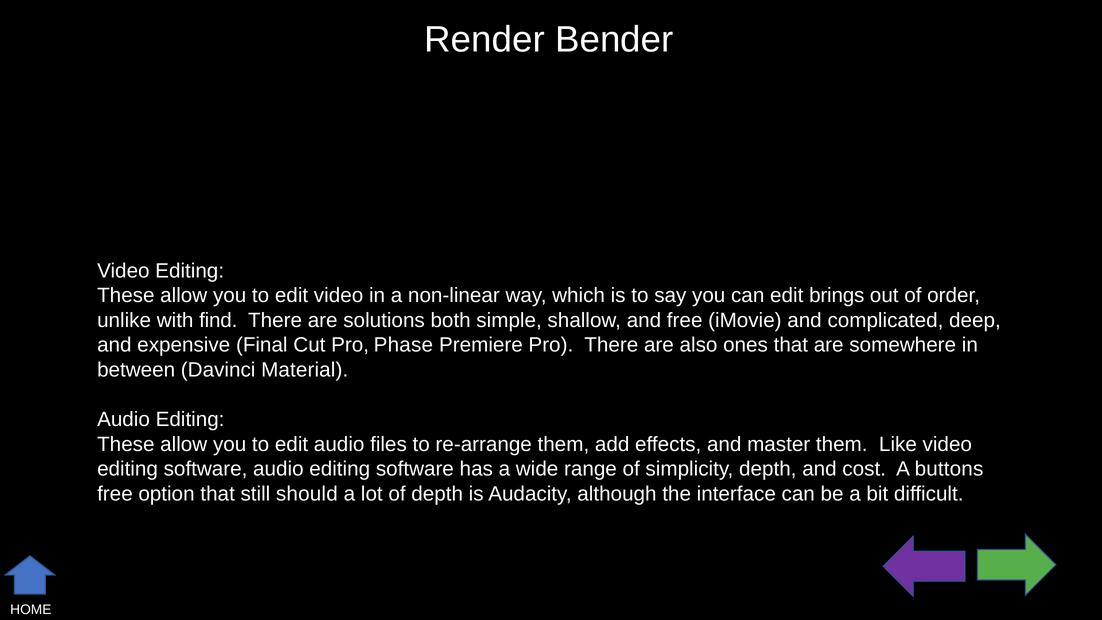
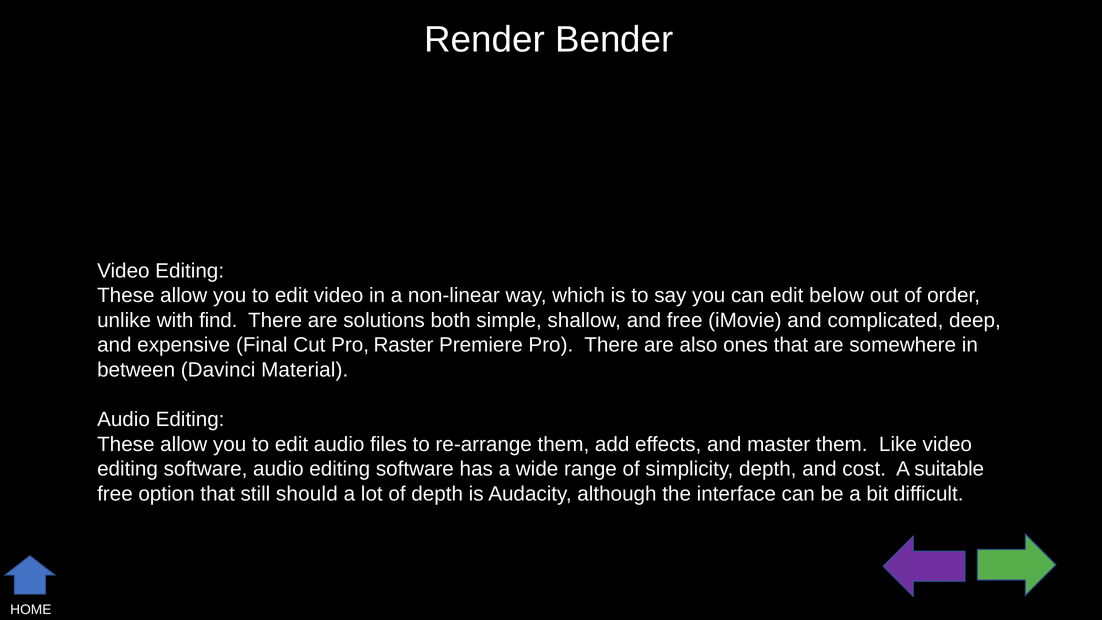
brings: brings -> below
Phase: Phase -> Raster
buttons: buttons -> suitable
